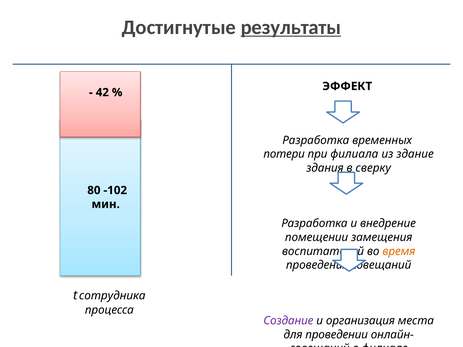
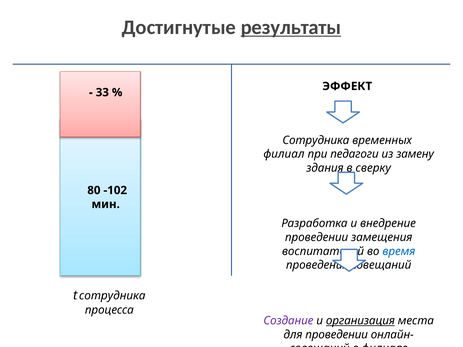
42: 42 -> 33
Разработка at (316, 140): Разработка -> Сотрудника
потери: потери -> филиал
филиала: филиала -> педагоги
здание: здание -> замену
помещении at (317, 238): помещении -> проведении
время colour: orange -> blue
организация underline: none -> present
